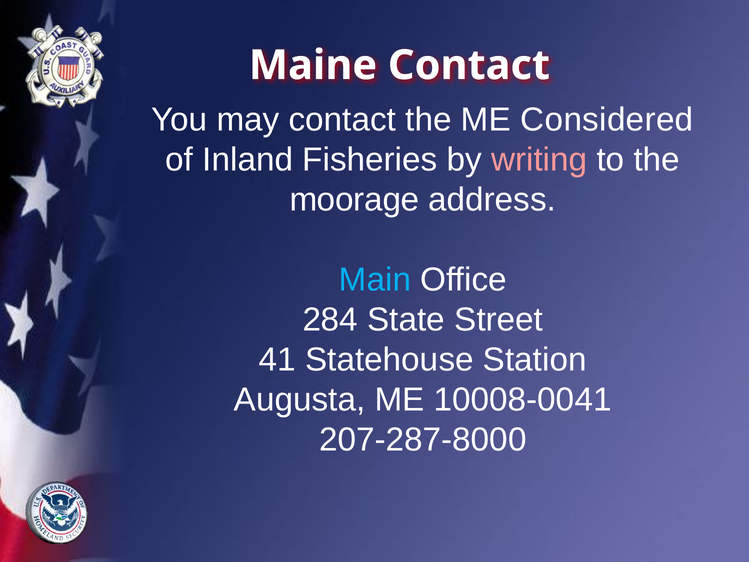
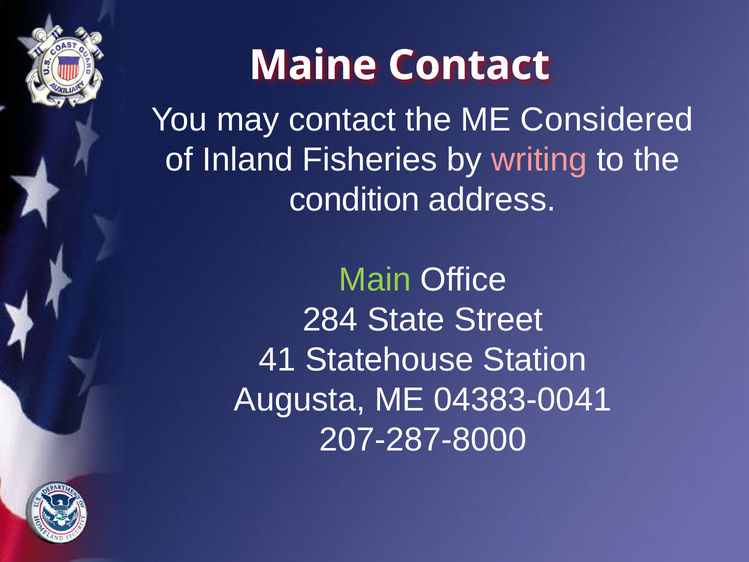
moorage: moorage -> condition
Main colour: light blue -> light green
10008-0041: 10008-0041 -> 04383-0041
